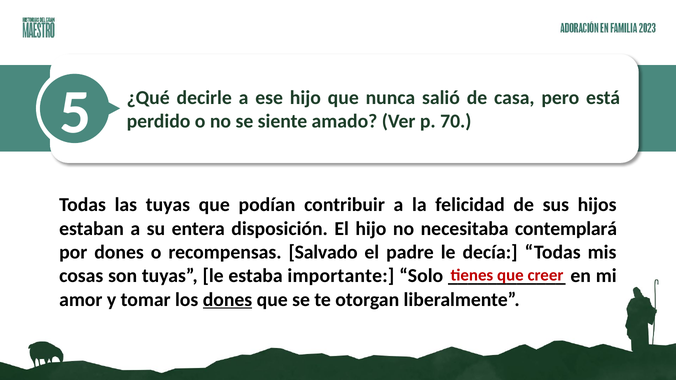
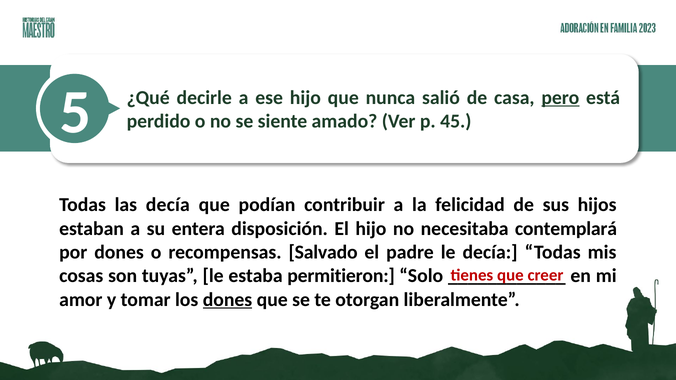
pero underline: none -> present
70: 70 -> 45
las tuyas: tuyas -> decía
importante: importante -> permitieron
